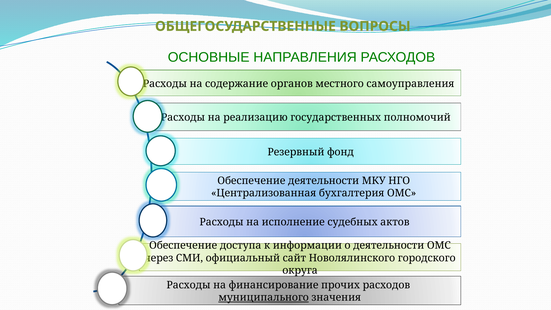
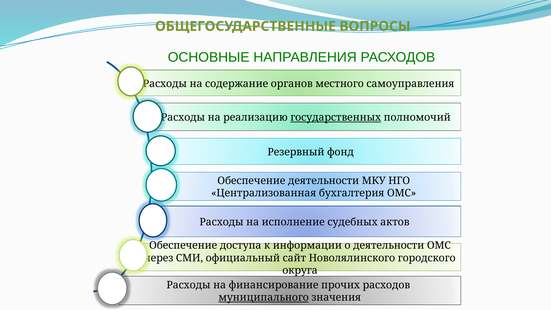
государственных underline: none -> present
